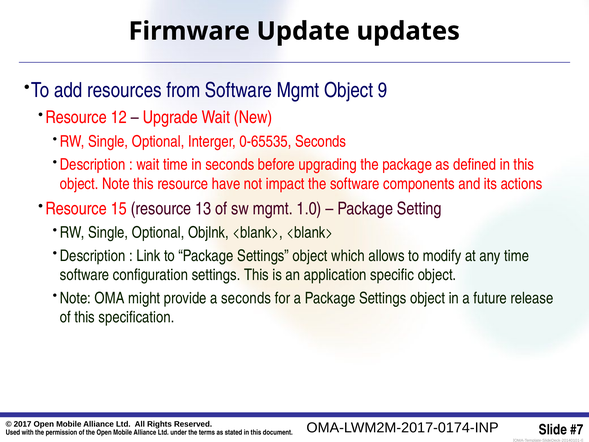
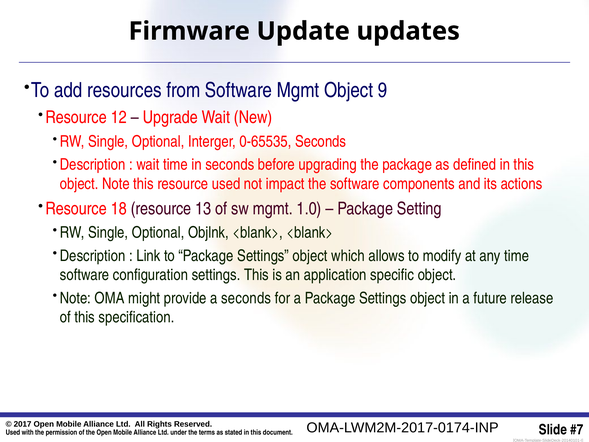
resource have: have -> used
15: 15 -> 18
